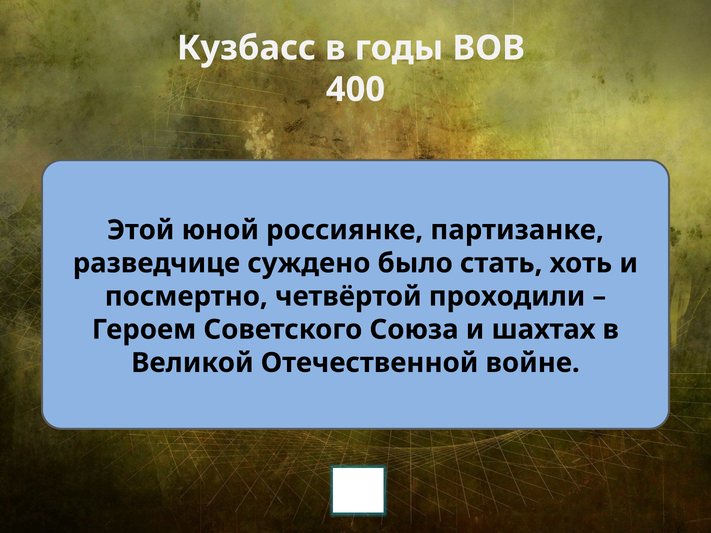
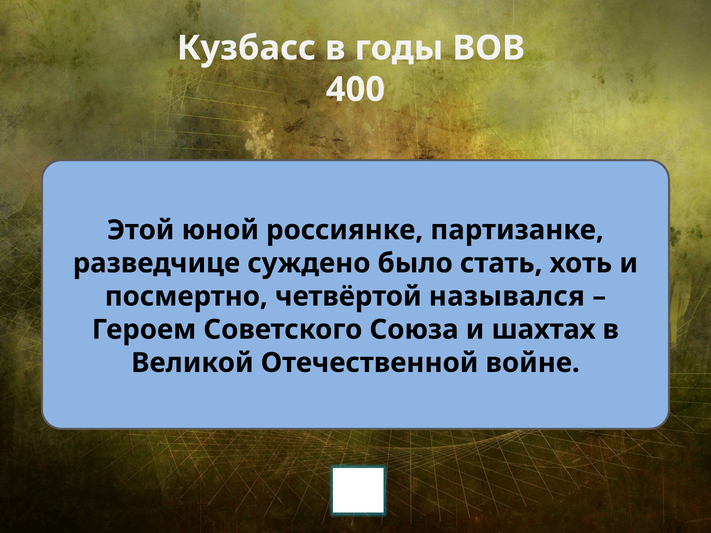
проходили: проходили -> назывался
